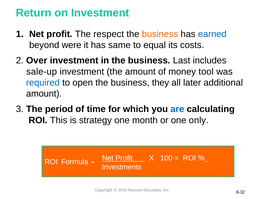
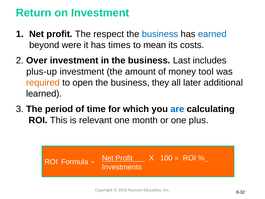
business at (160, 34) colour: orange -> blue
same: same -> times
equal: equal -> mean
sale-up: sale-up -> plus-up
required colour: blue -> orange
amount at (44, 94): amount -> learned
strategy: strategy -> relevant
only: only -> plus
